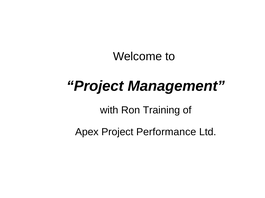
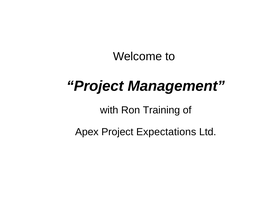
Performance: Performance -> Expectations
